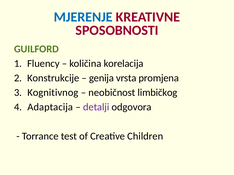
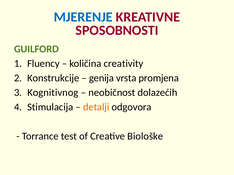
korelacija: korelacija -> creativity
limbičkog: limbičkog -> dolazećih
Adaptacija: Adaptacija -> Stimulacija
detalji colour: purple -> orange
Children: Children -> Biološke
